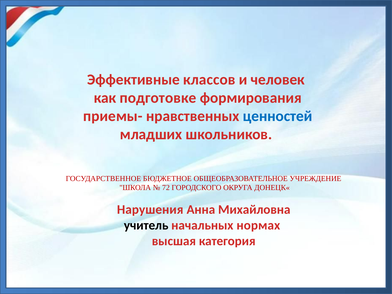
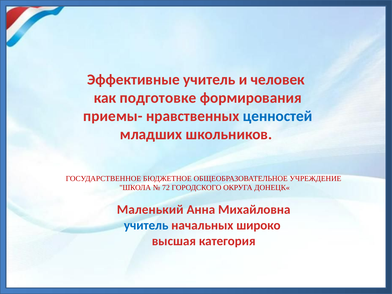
Эффективные классов: классов -> учитель
Нарушения: Нарушения -> Маленький
учитель at (146, 225) colour: black -> blue
нормах: нормах -> широко
